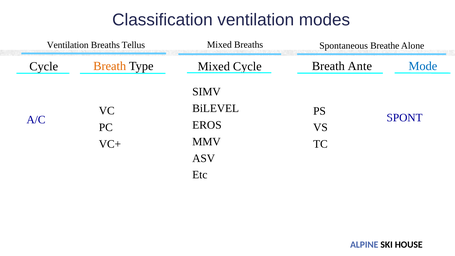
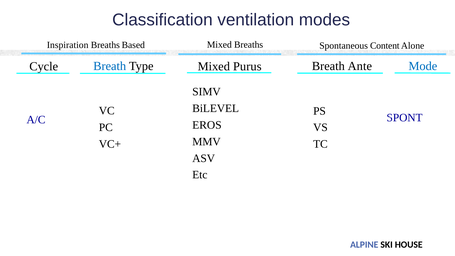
Ventilation at (68, 45): Ventilation -> Inspiration
Tellus: Tellus -> Based
Breathe: Breathe -> Content
Breath at (110, 66) colour: orange -> blue
Mixed Cycle: Cycle -> Purus
